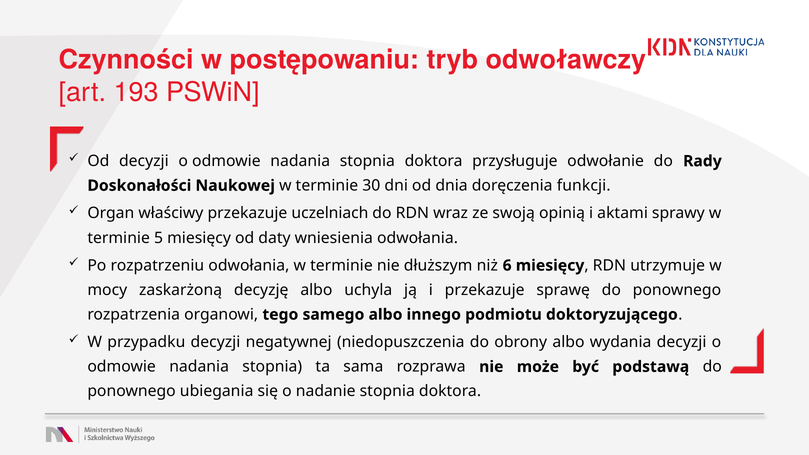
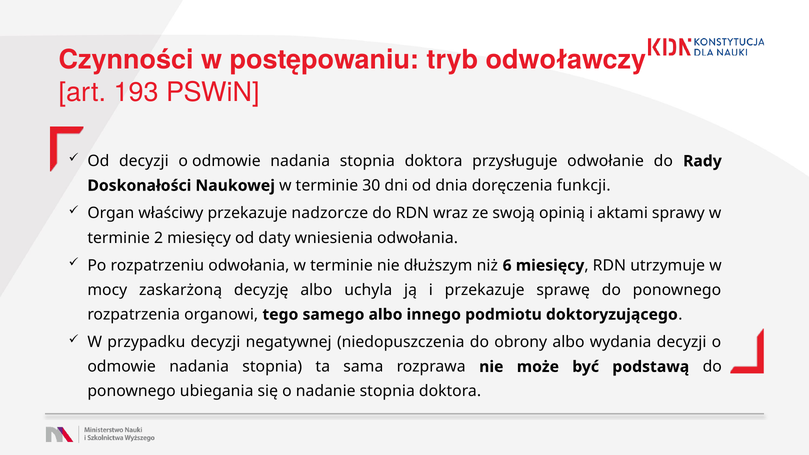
uczelniach: uczelniach -> nadzorcze
5: 5 -> 2
